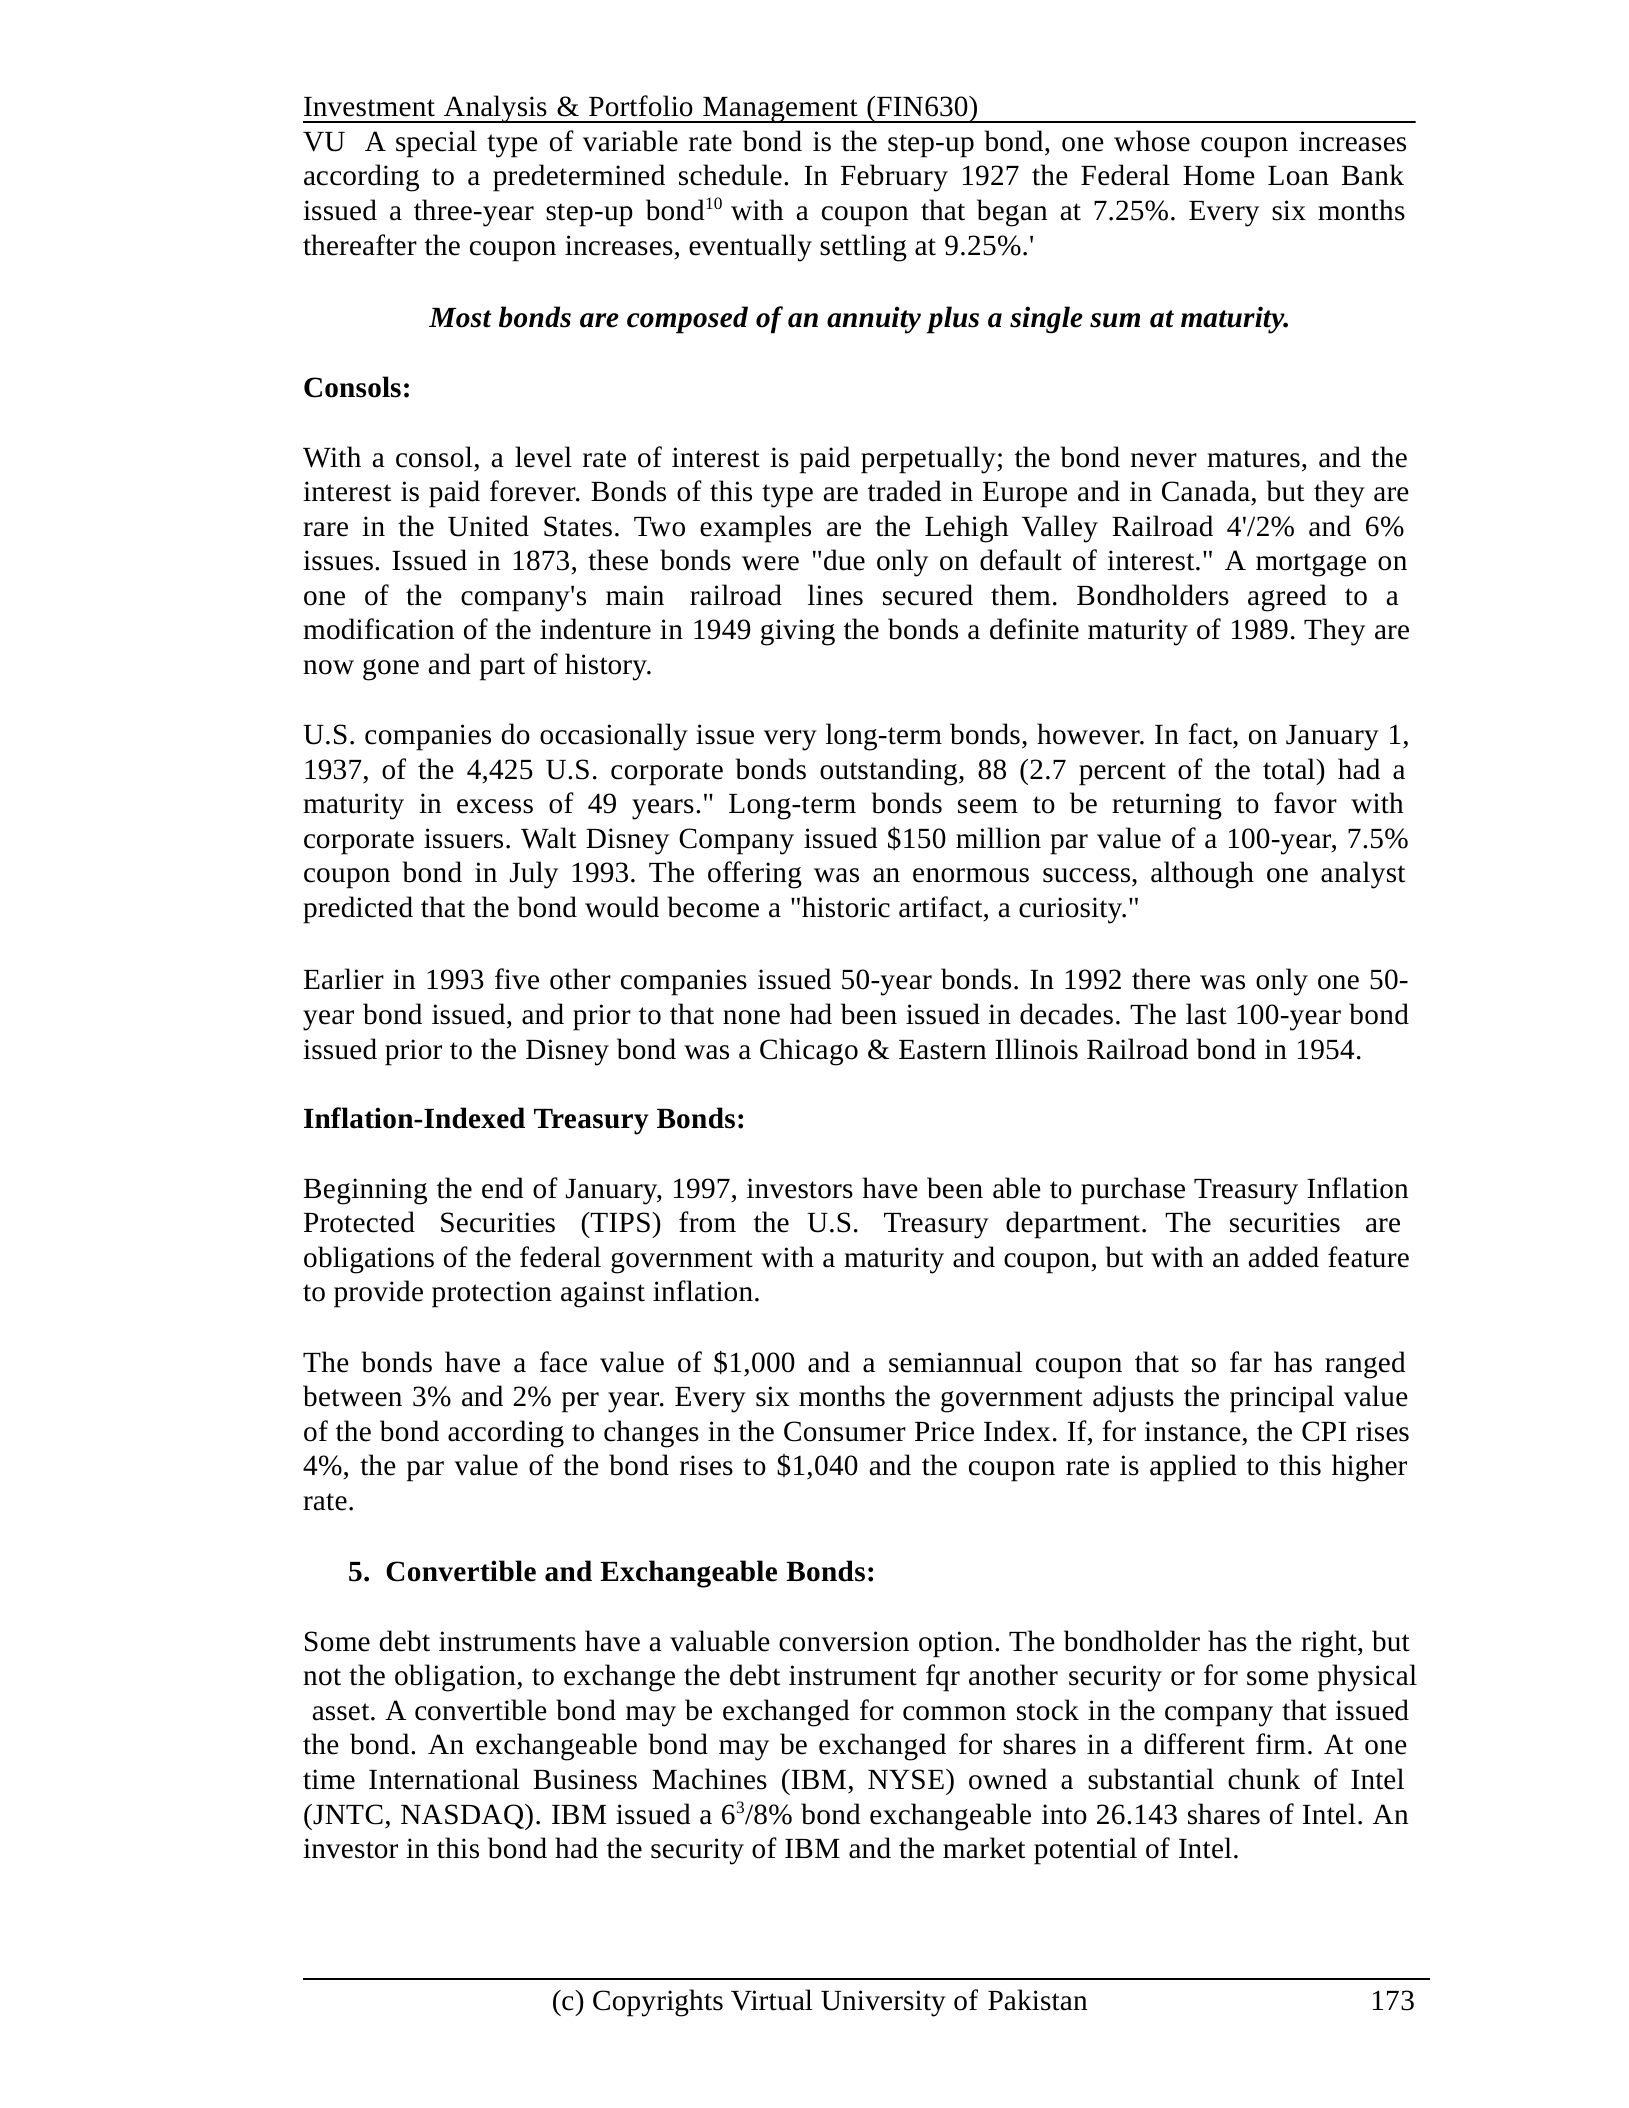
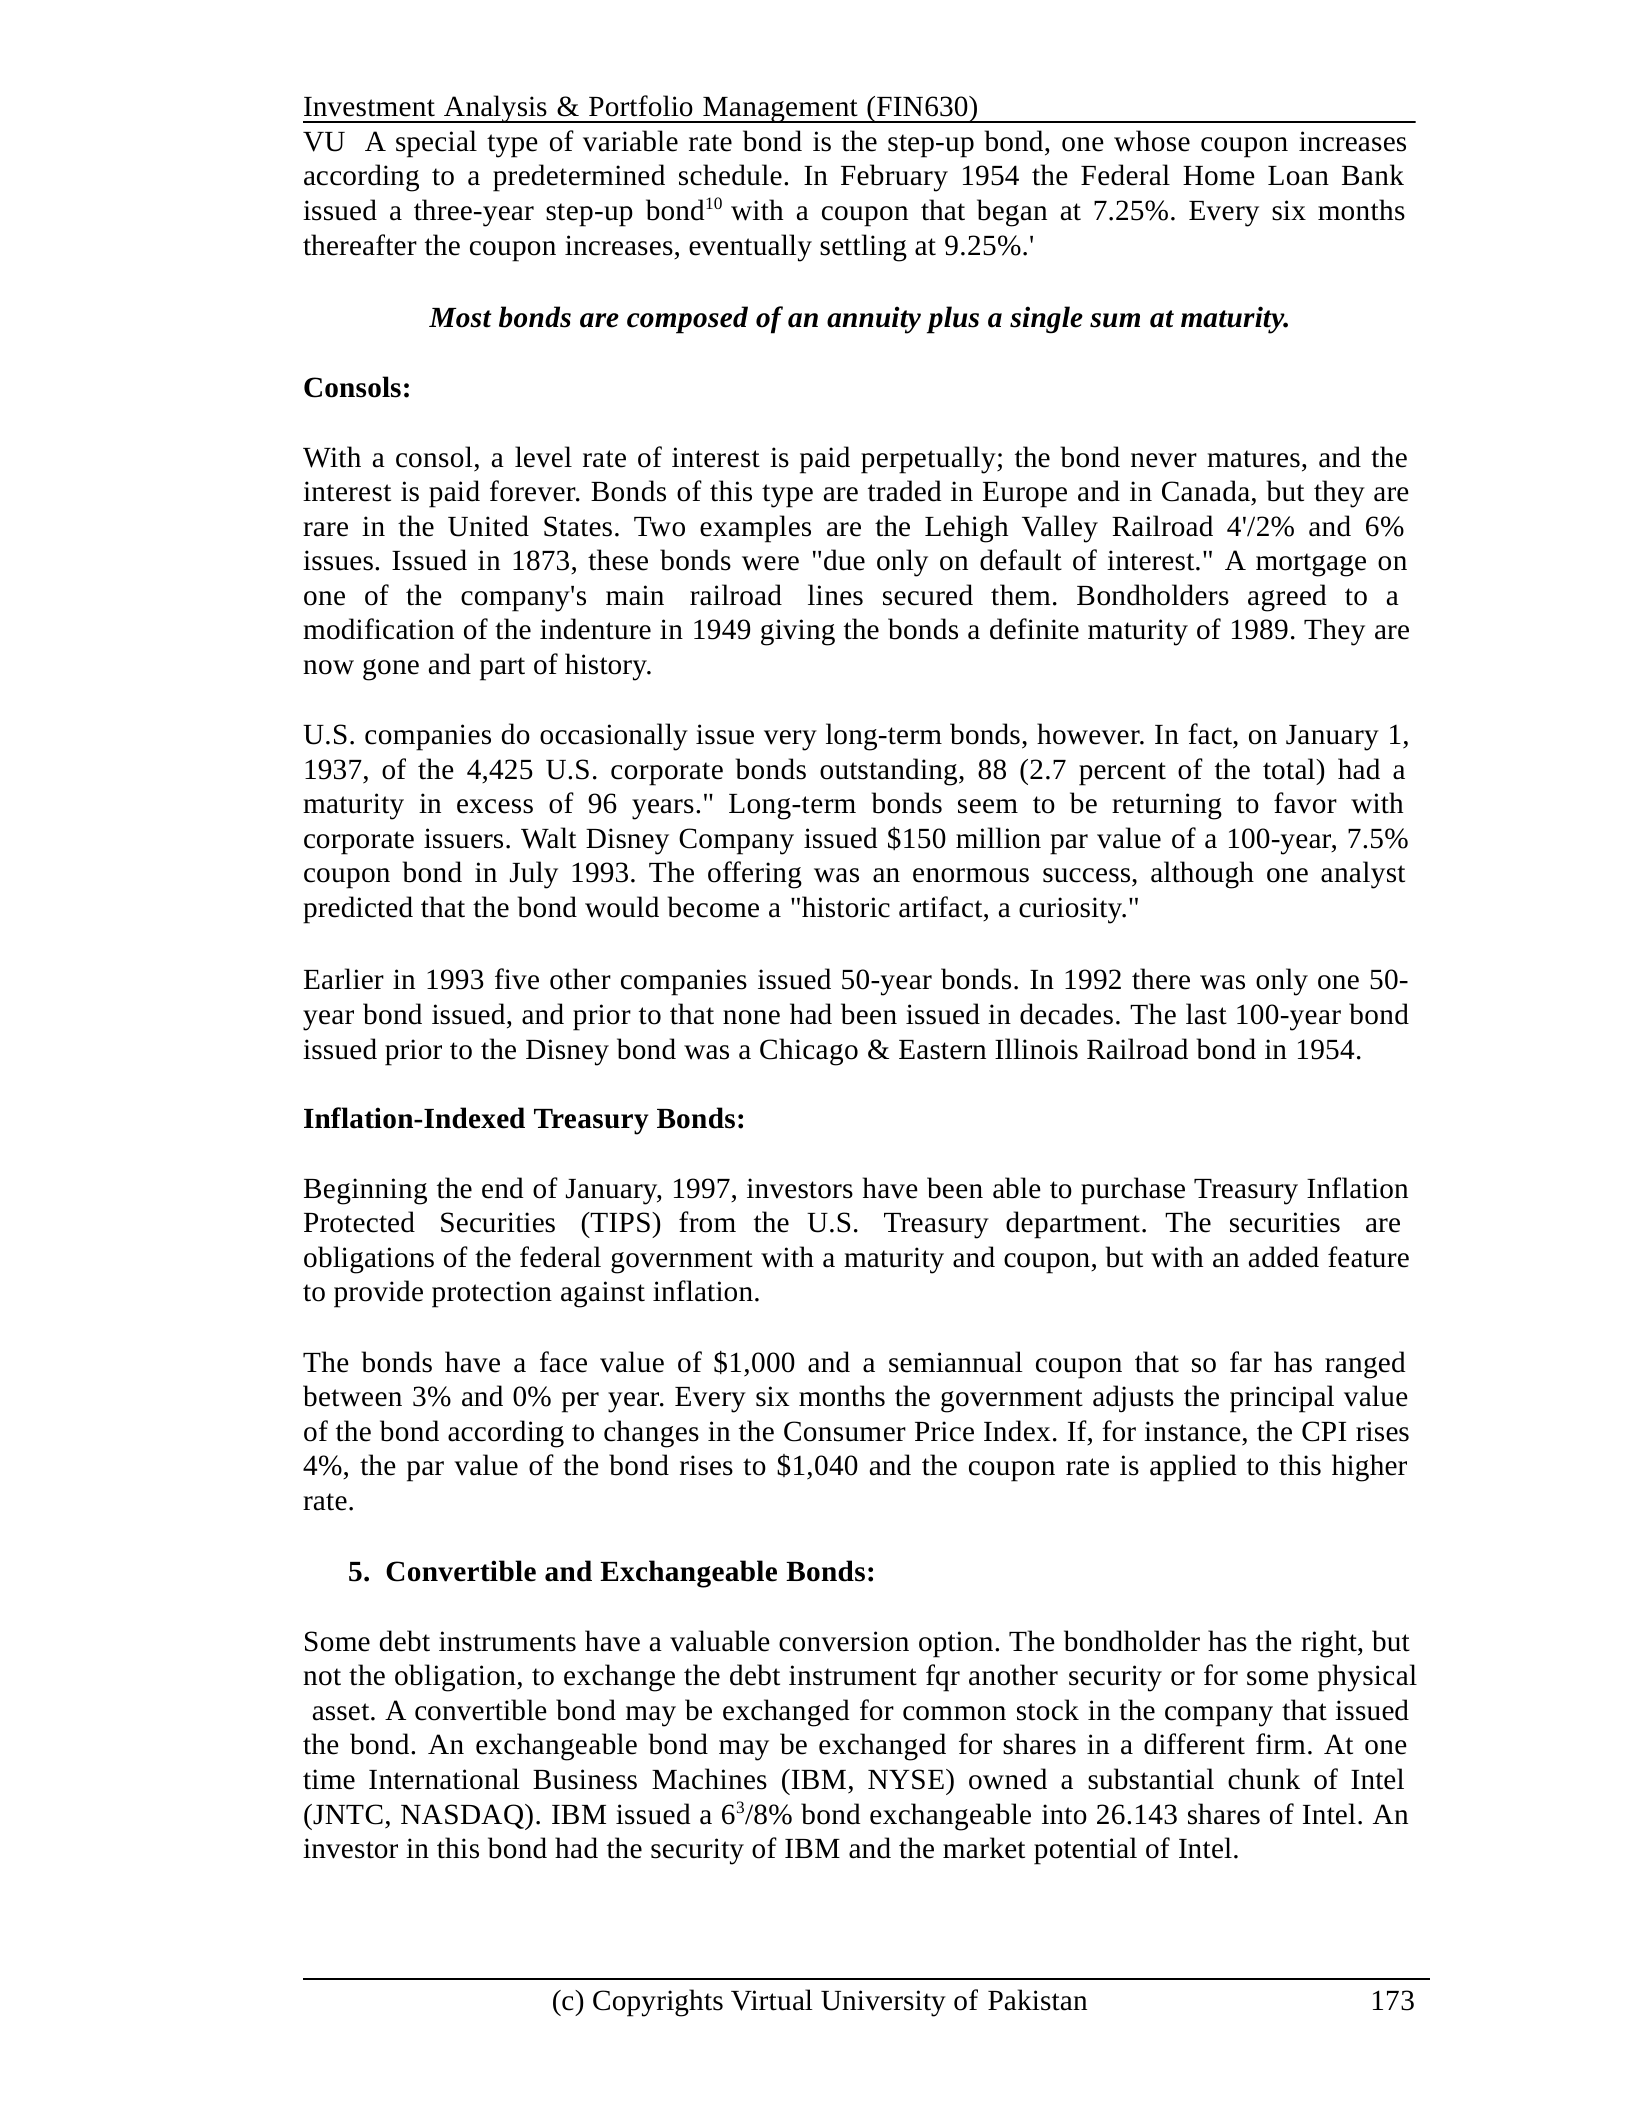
February 1927: 1927 -> 1954
49: 49 -> 96
2%: 2% -> 0%
